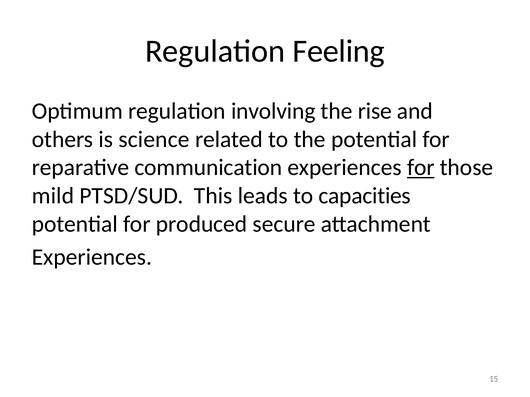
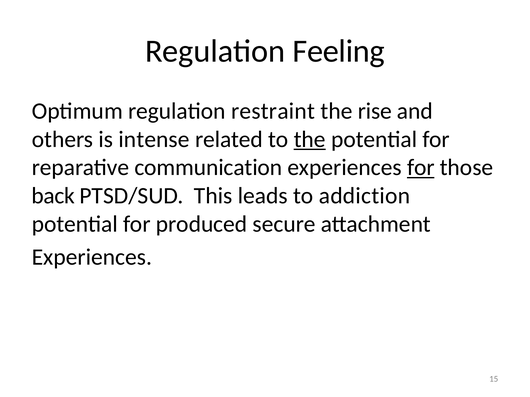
involving: involving -> restraint
science: science -> intense
the at (310, 139) underline: none -> present
mild: mild -> back
capacities: capacities -> addiction
